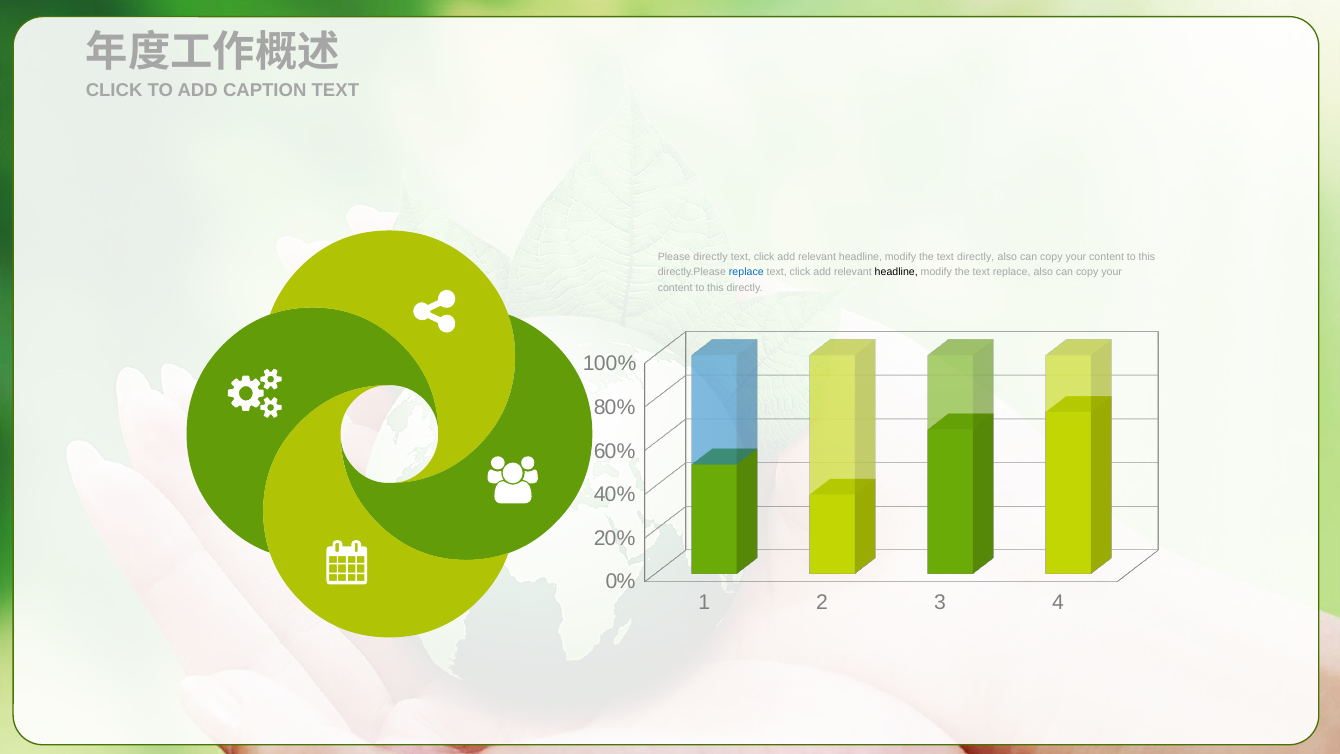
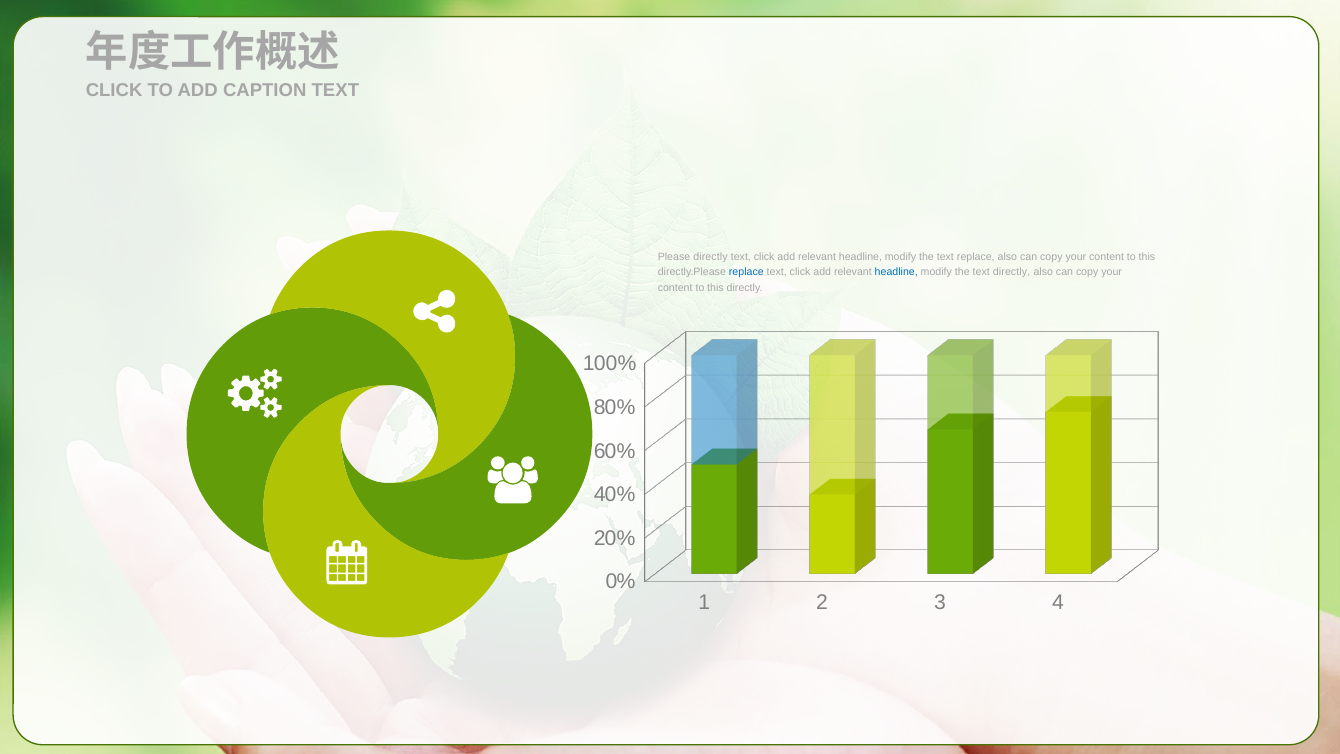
text directly: directly -> replace
headline at (896, 272) colour: black -> blue
text replace: replace -> directly
